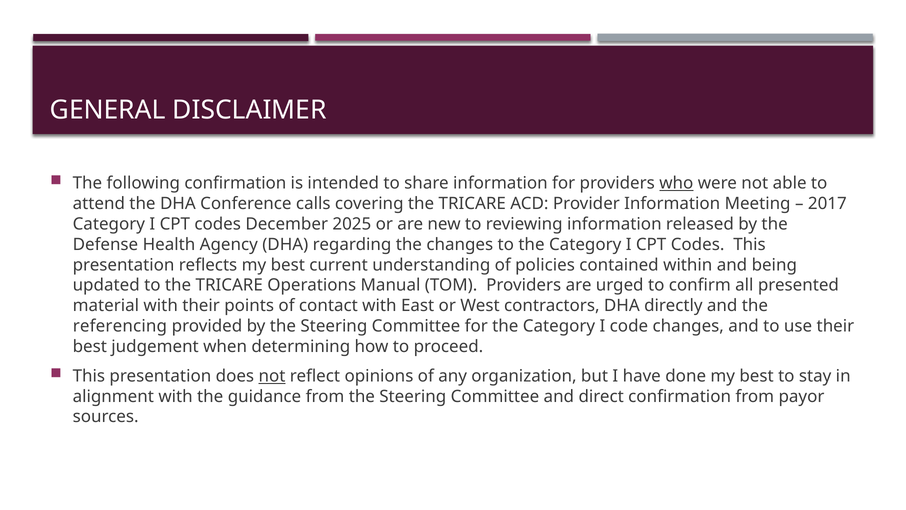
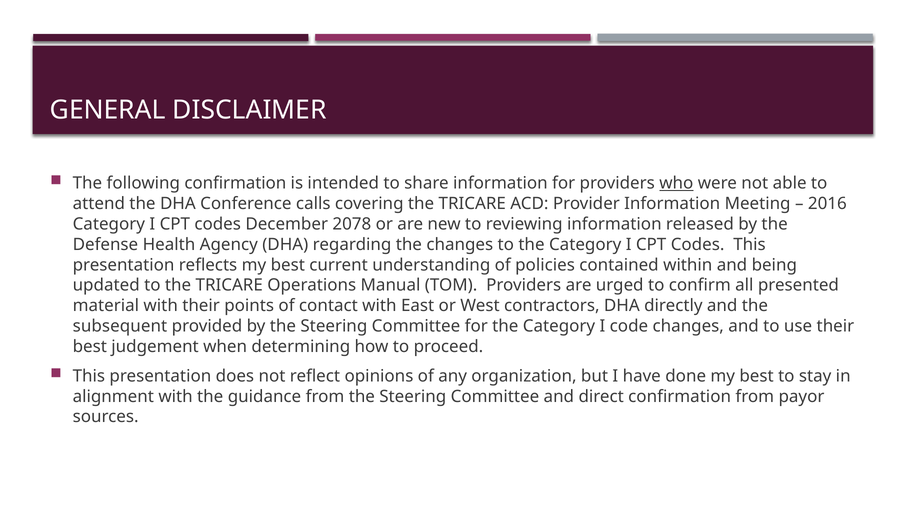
2017: 2017 -> 2016
2025: 2025 -> 2078
referencing: referencing -> subsequent
not at (272, 376) underline: present -> none
